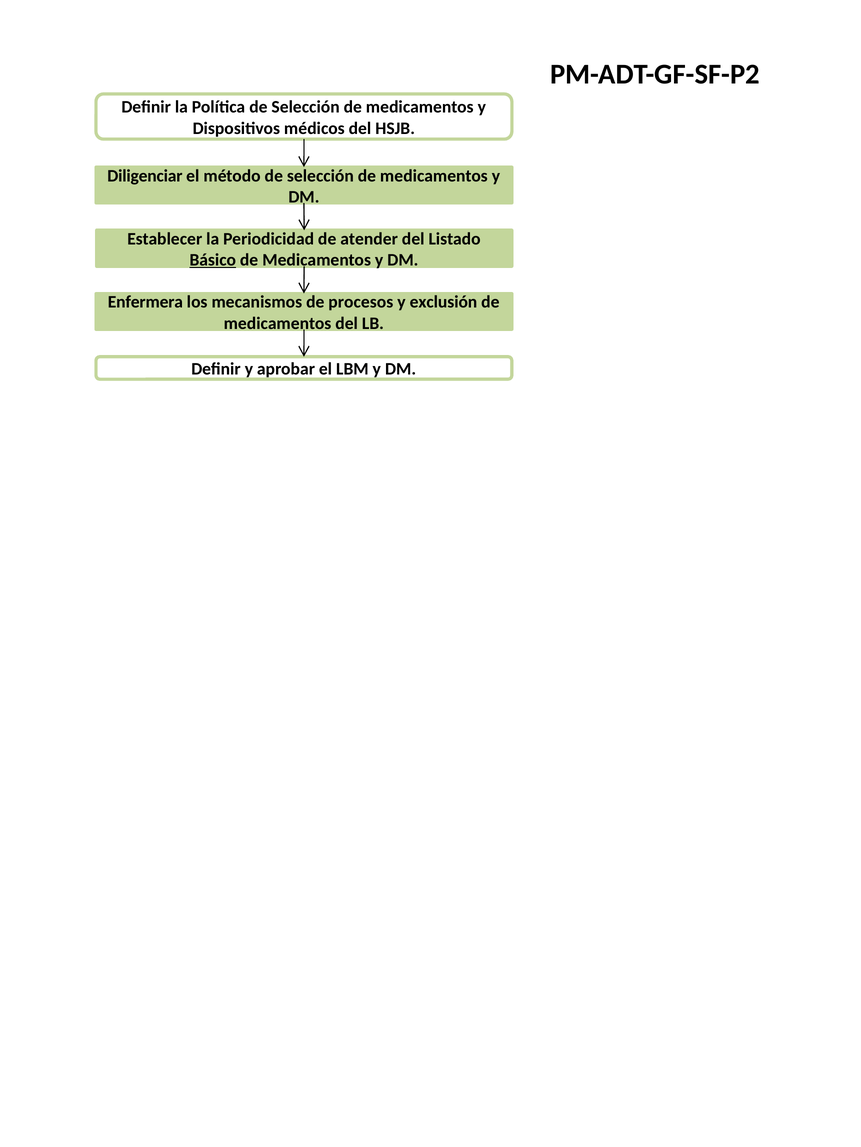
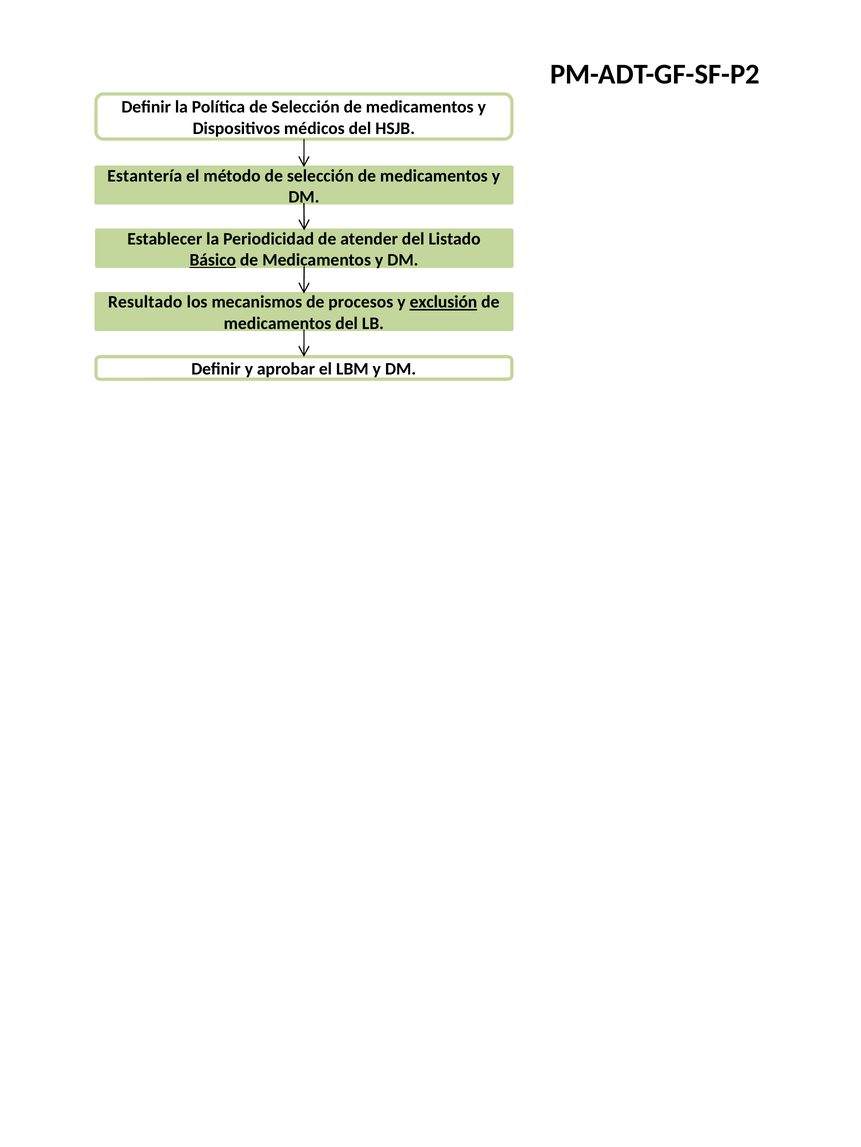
Diligenciar: Diligenciar -> Estantería
Enfermera: Enfermera -> Resultado
exclusión underline: none -> present
